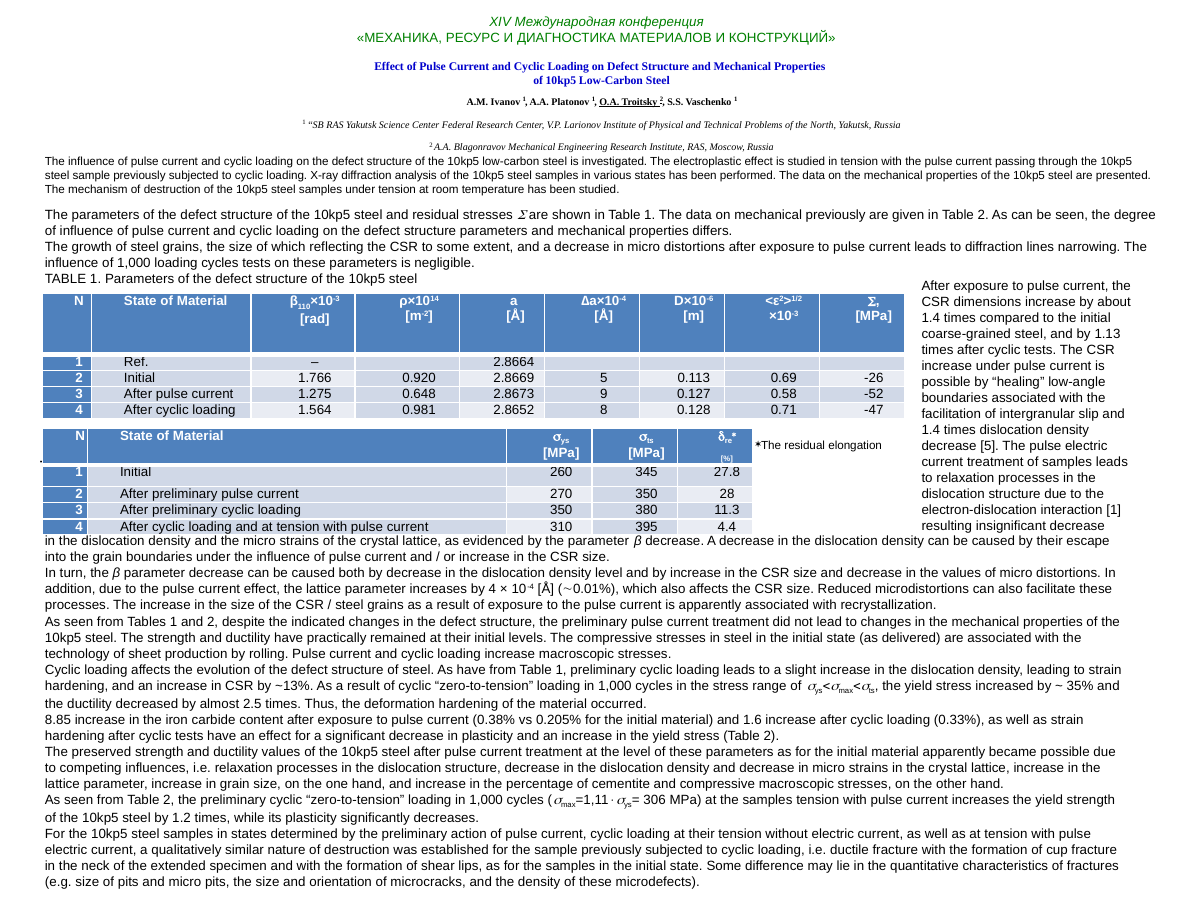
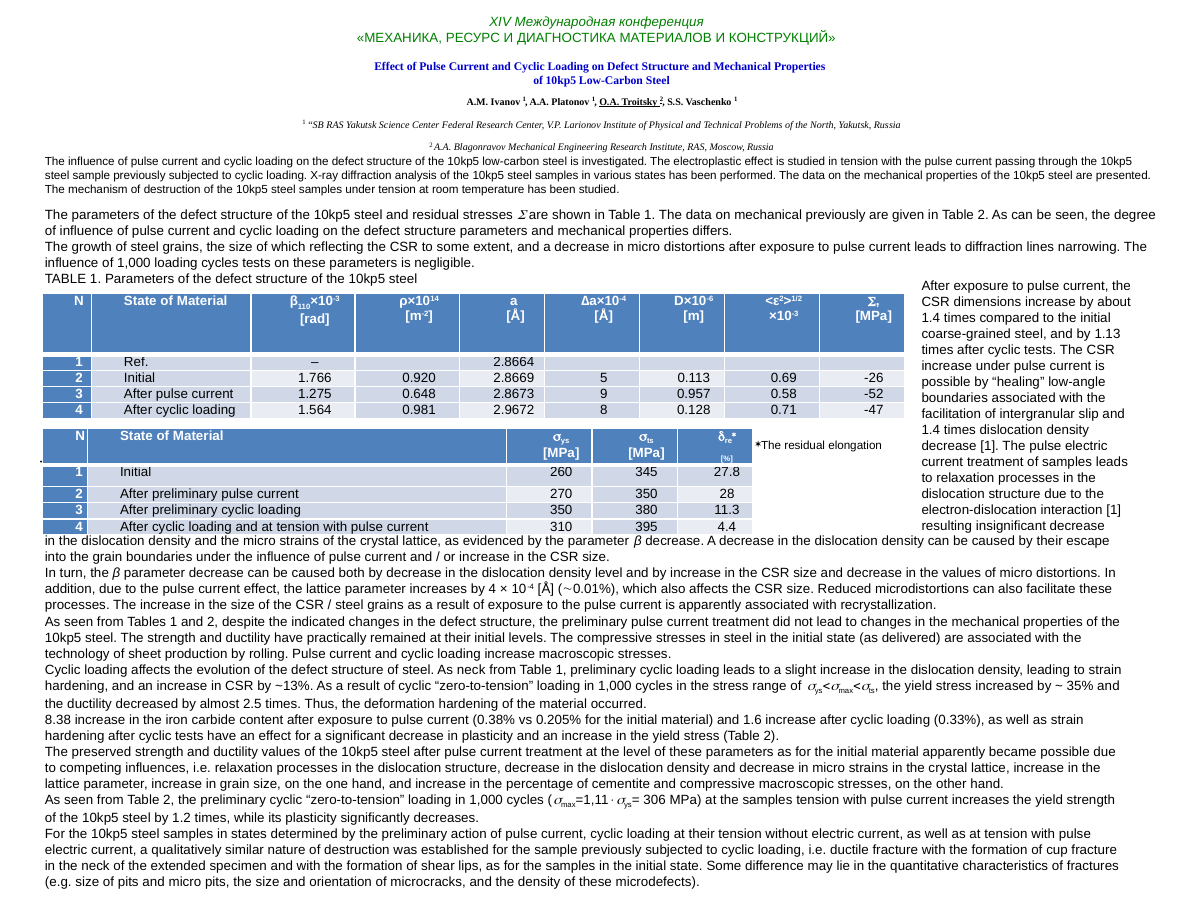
0.127: 0.127 -> 0.957
2.8652: 2.8652 -> 2.9672
decrease 5: 5 -> 1
As have: have -> neck
8.85: 8.85 -> 8.38
